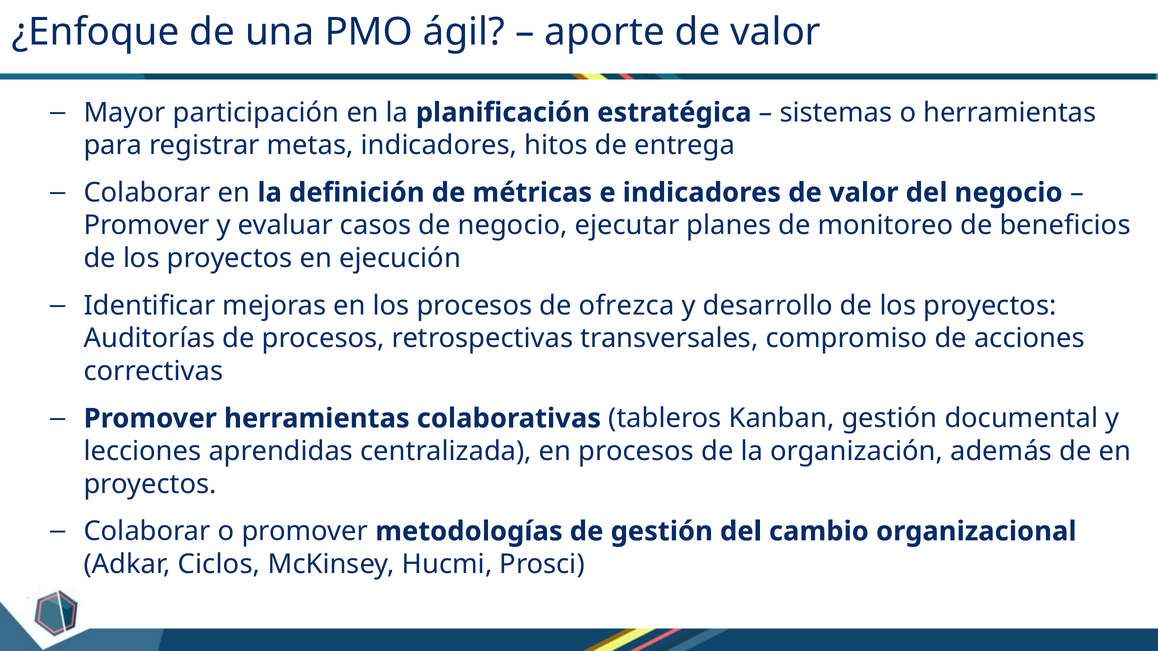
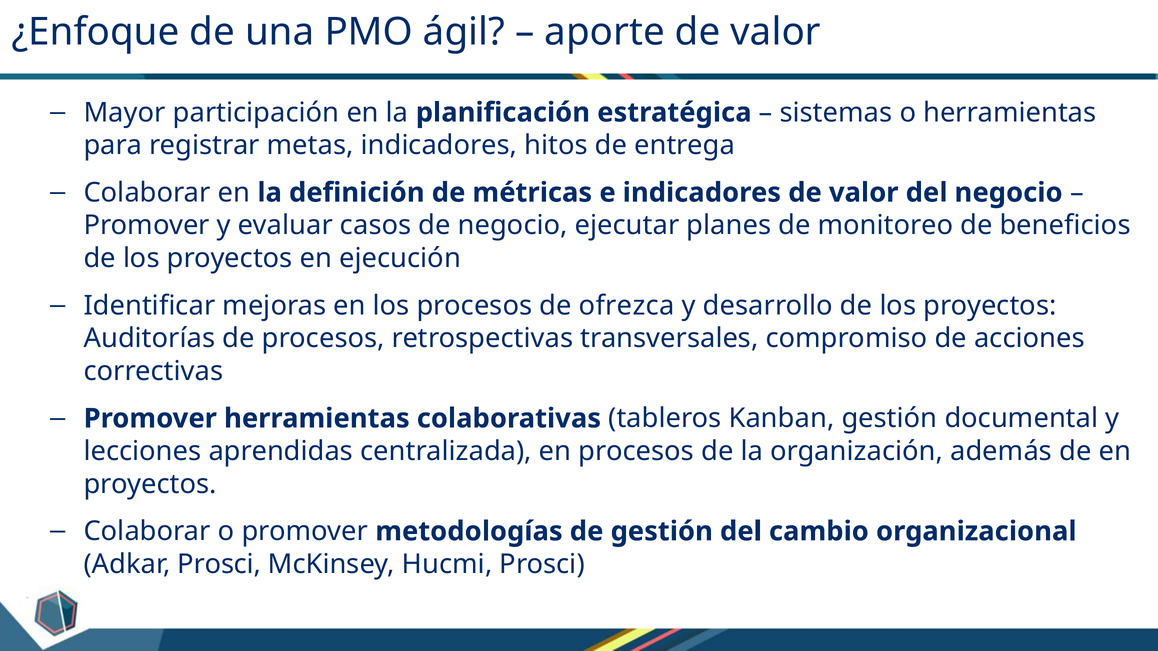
Adkar Ciclos: Ciclos -> Prosci
